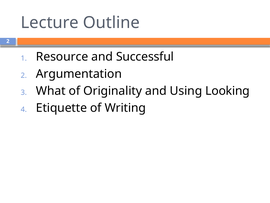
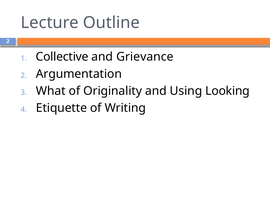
Resource: Resource -> Collective
Successful: Successful -> Grievance
